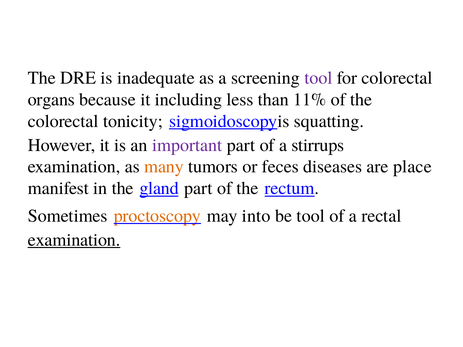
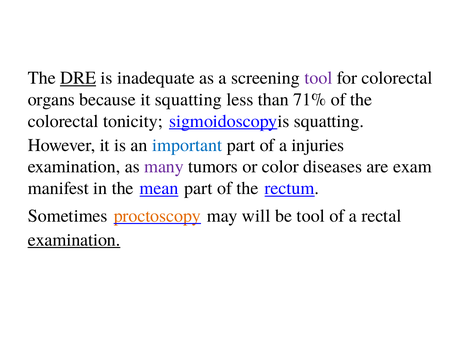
DRE underline: none -> present
it including: including -> squatting
11%: 11% -> 71%
important colour: purple -> blue
stirrups: stirrups -> injuries
many colour: orange -> purple
feces: feces -> color
place: place -> exam
gland: gland -> mean
into: into -> will
